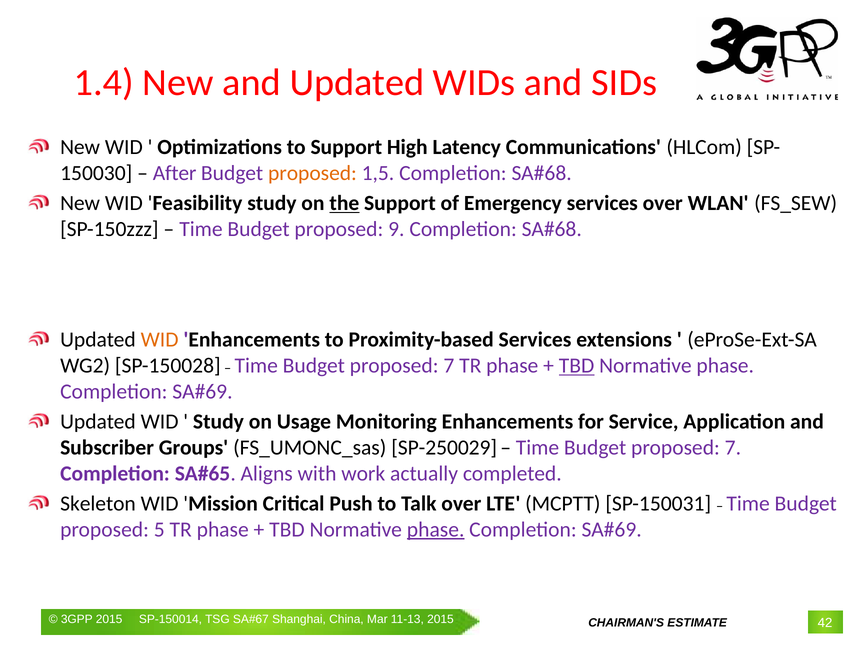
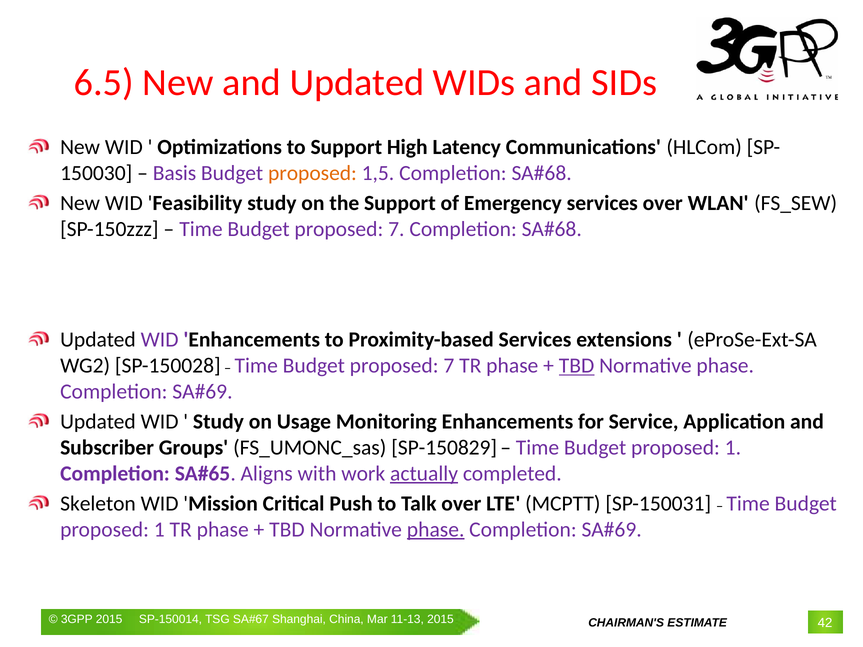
1.4: 1.4 -> 6.5
After: After -> Basis
the underline: present -> none
9 at (396, 229): 9 -> 7
WID at (160, 340) colour: orange -> purple
SP-250029: SP-250029 -> SP-150829
7 at (733, 448): 7 -> 1
actually underline: none -> present
5 at (159, 530): 5 -> 1
